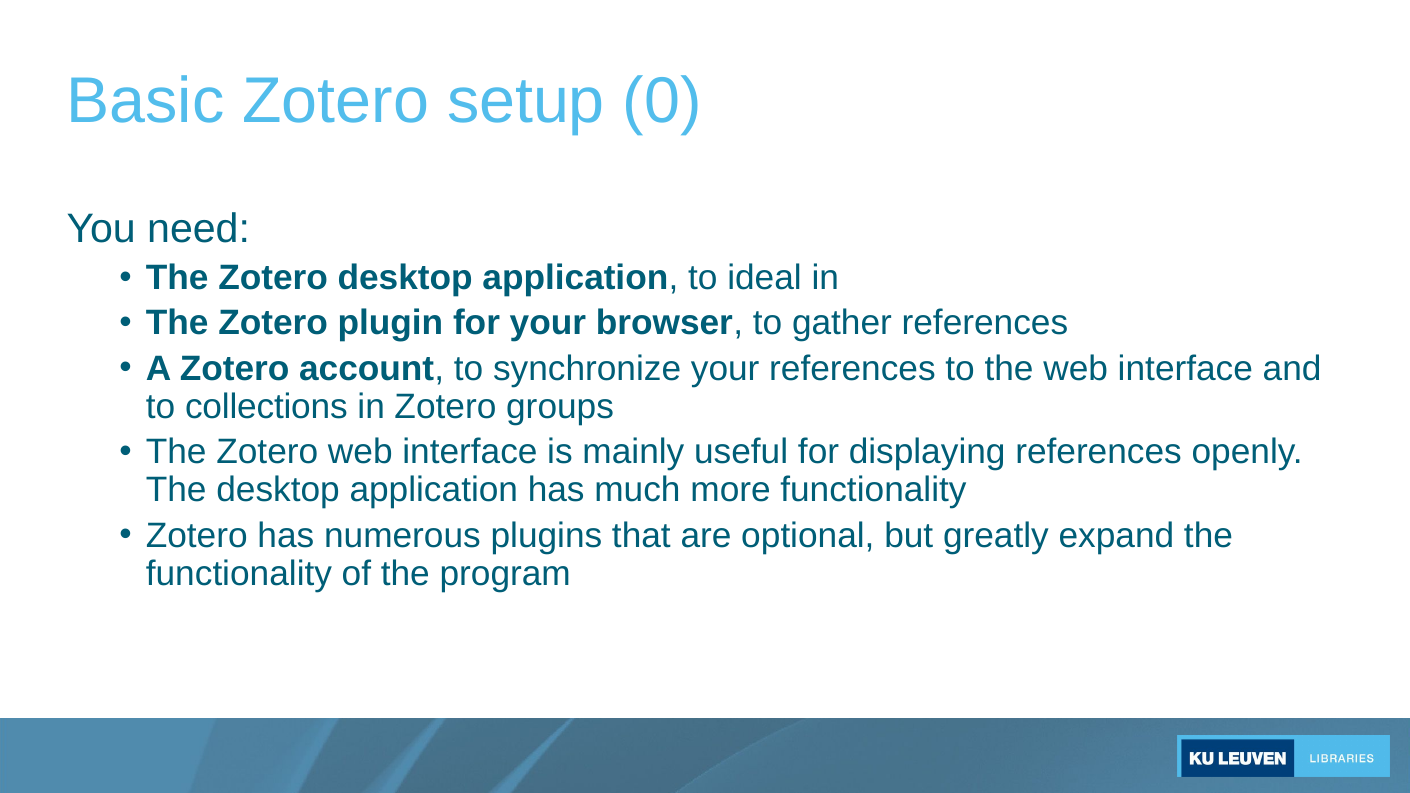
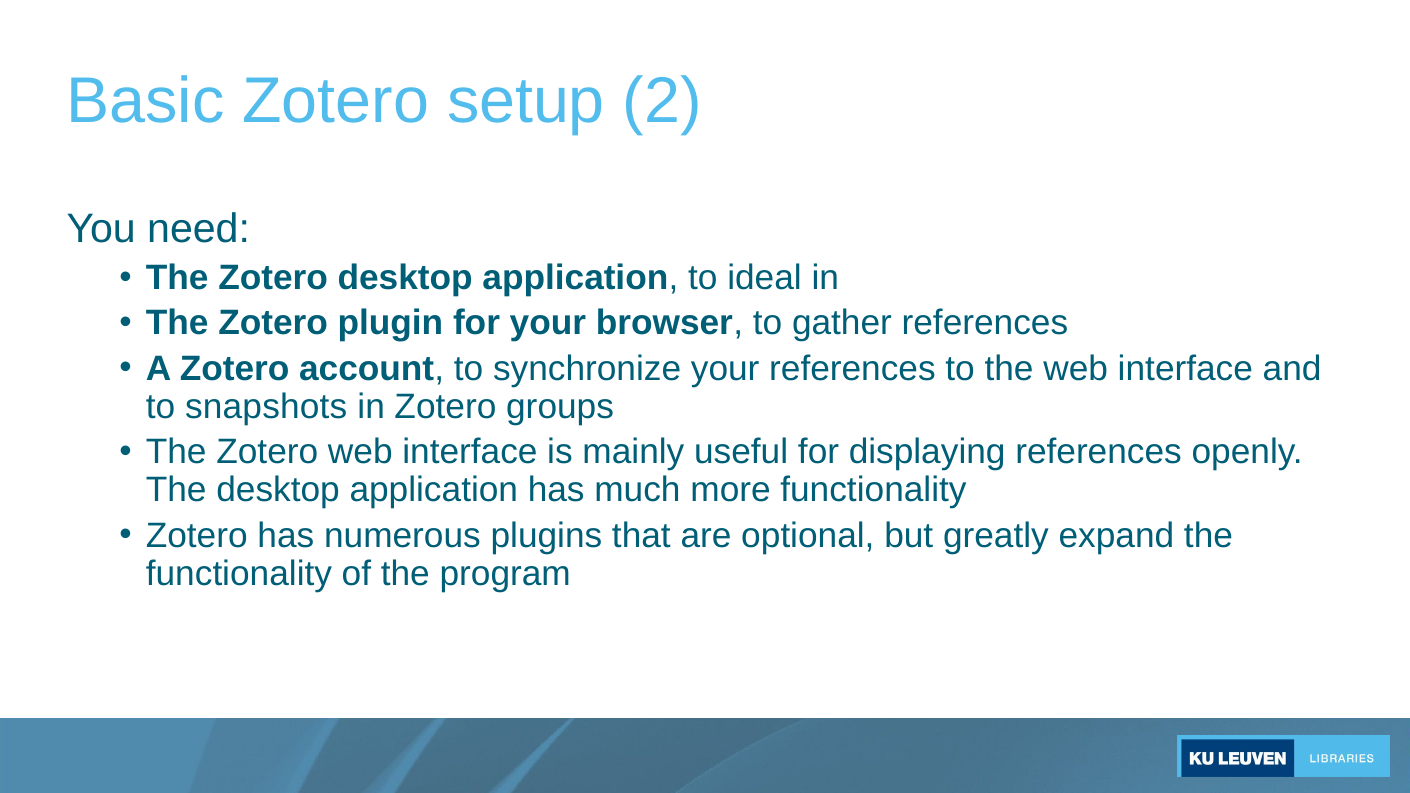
0: 0 -> 2
collections: collections -> snapshots
